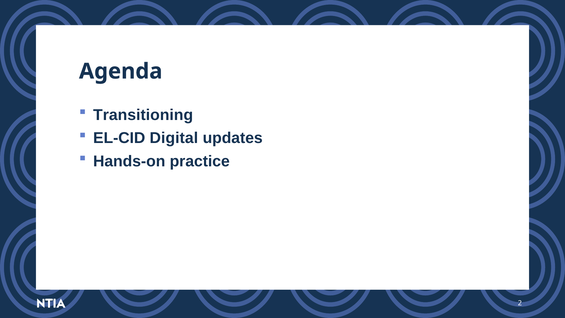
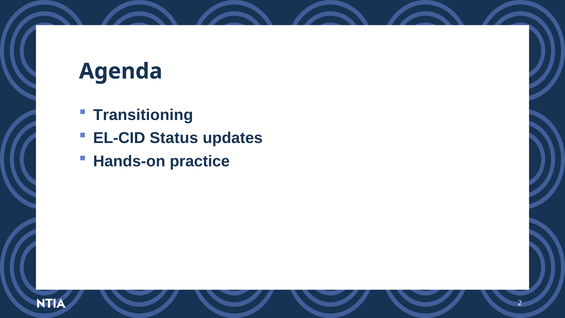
Digital: Digital -> Status
